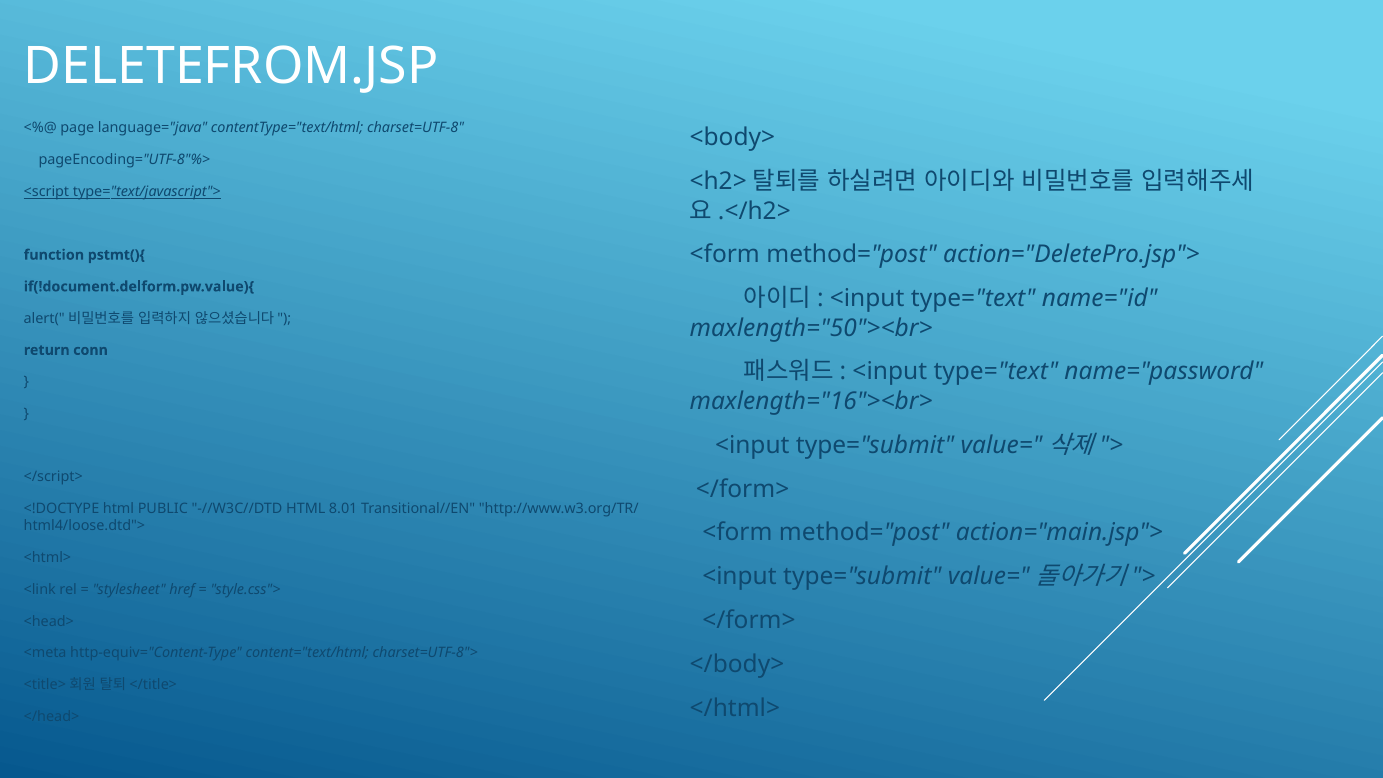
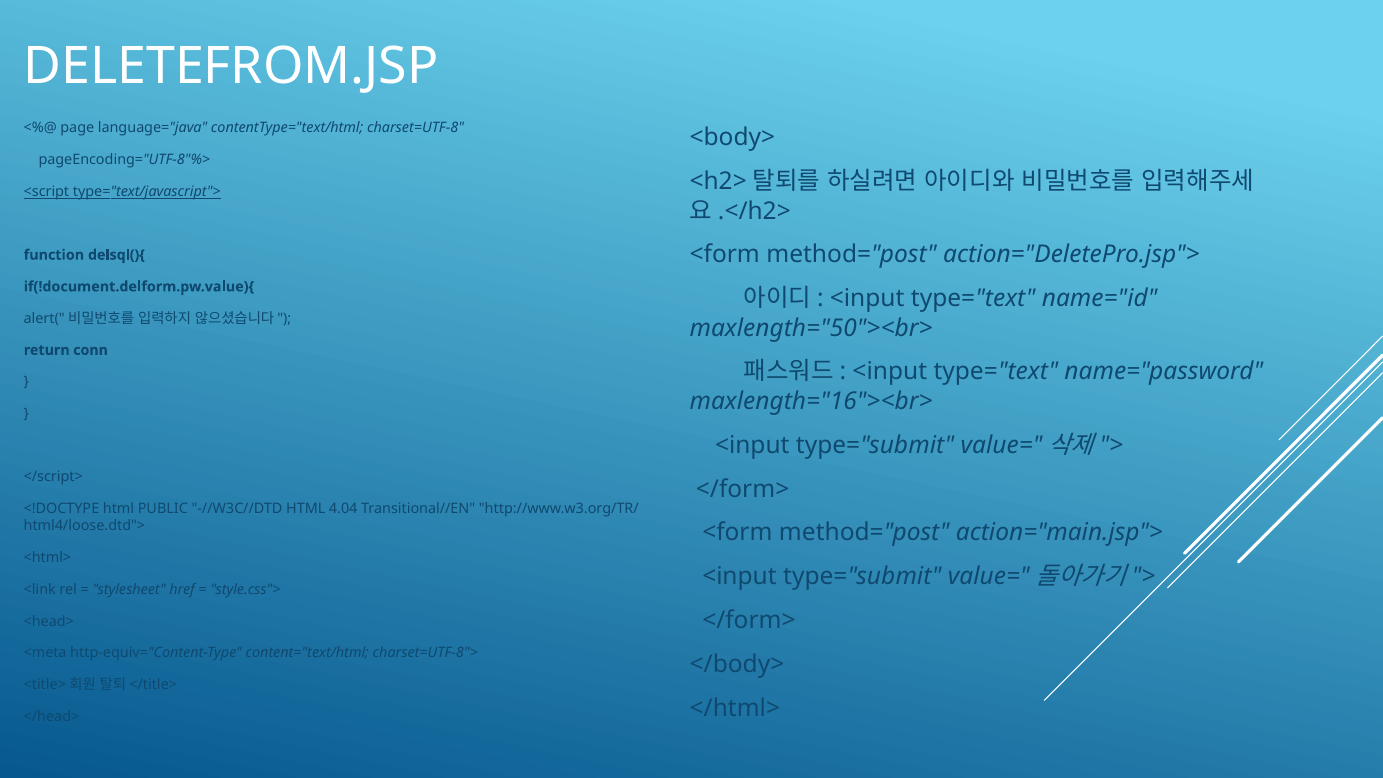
pstmt(){: pstmt(){ -> delsql(){
8.01: 8.01 -> 4.04
